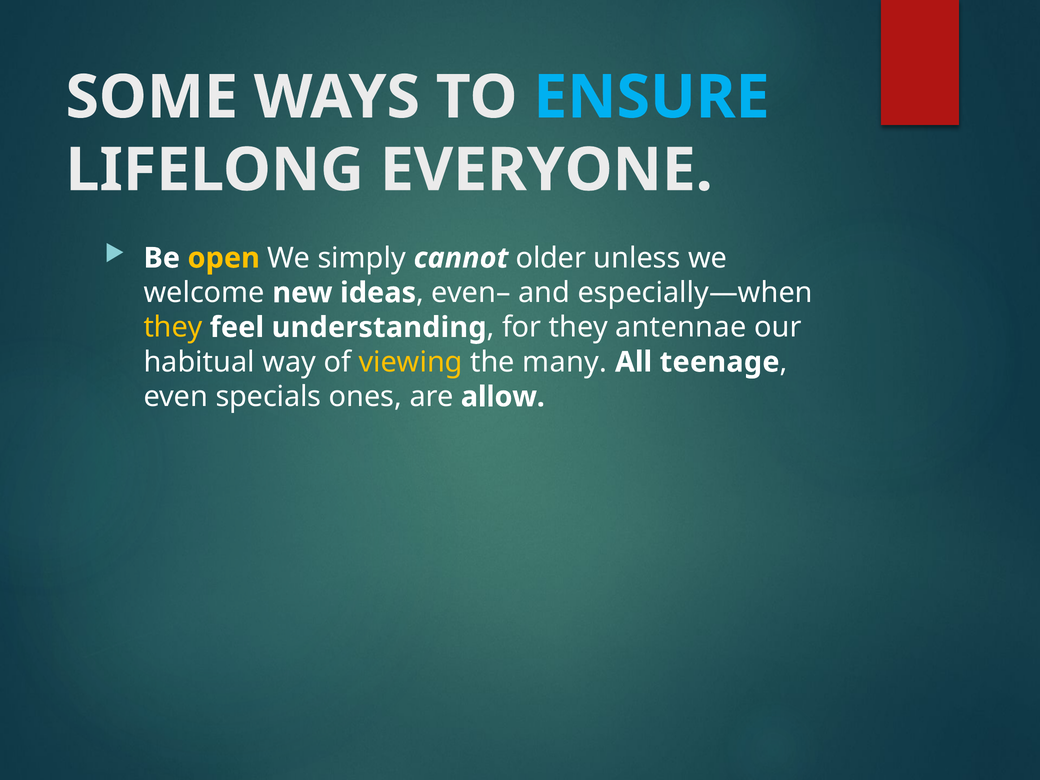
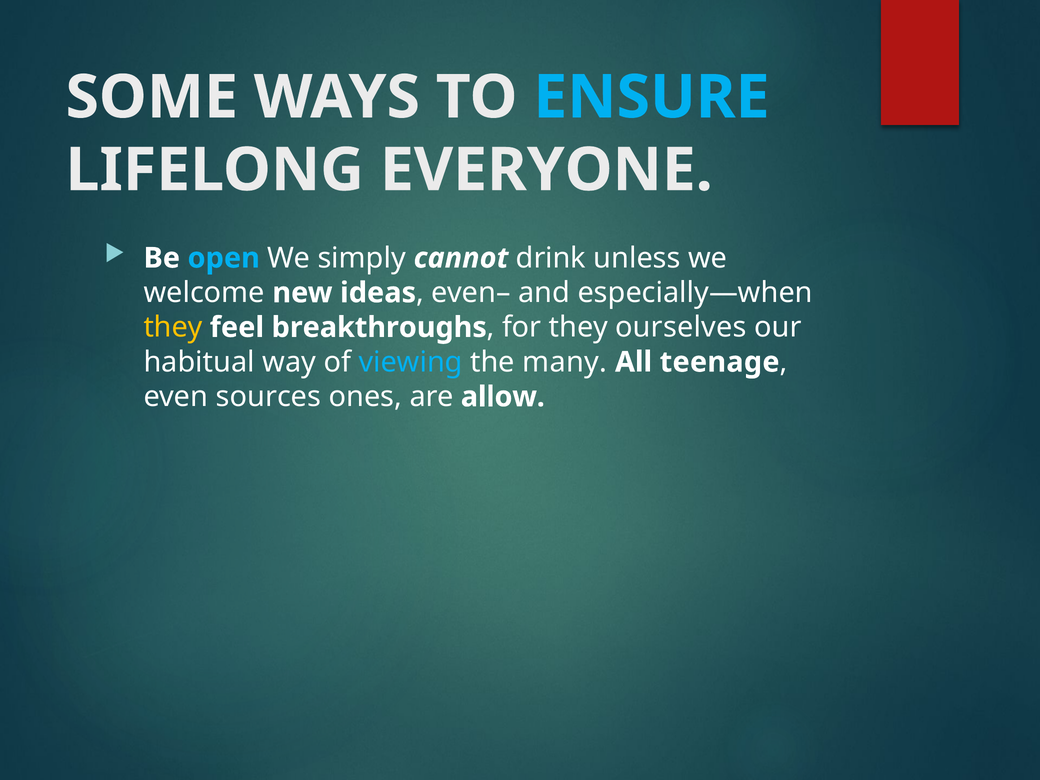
open colour: yellow -> light blue
older: older -> drink
understanding: understanding -> breakthroughs
antennae: antennae -> ourselves
viewing colour: yellow -> light blue
specials: specials -> sources
